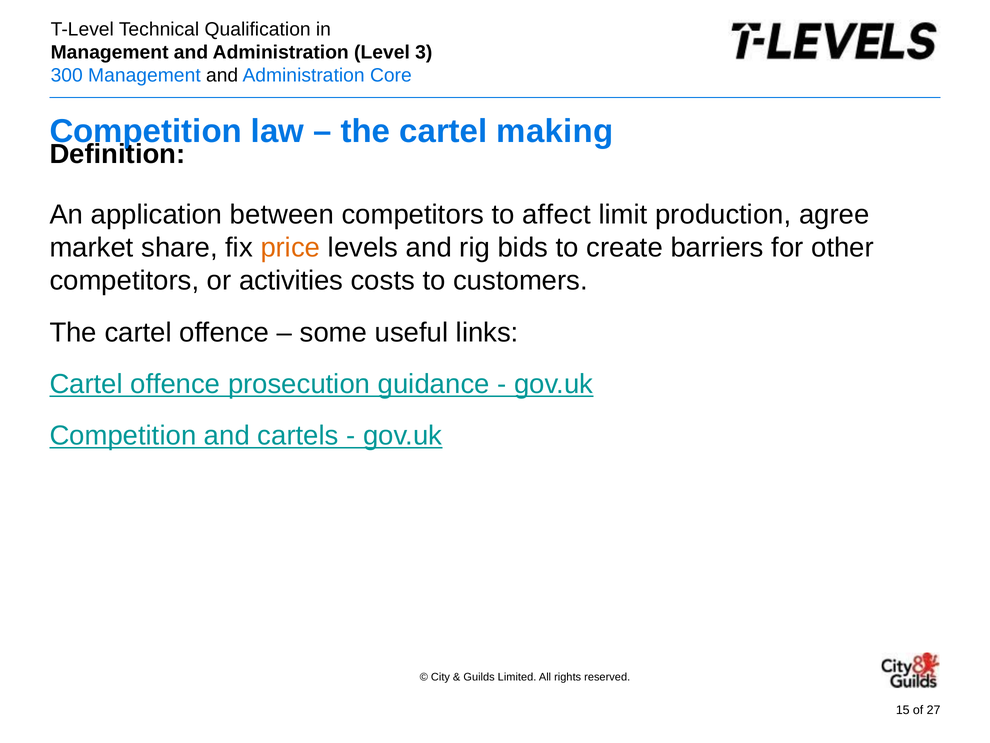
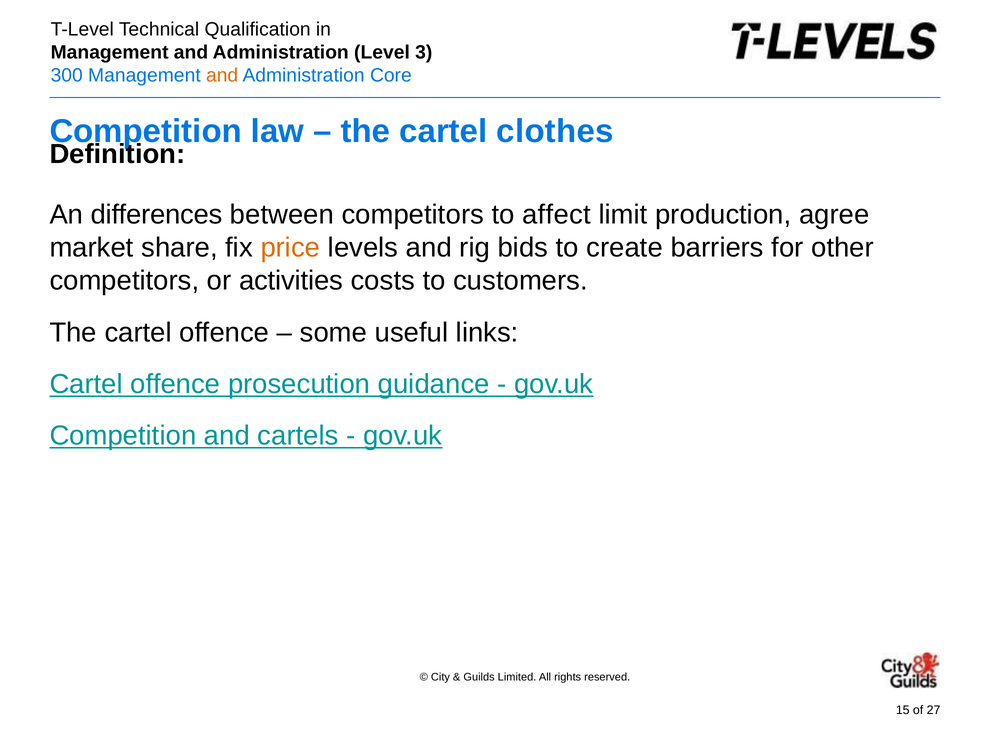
and at (222, 76) colour: black -> orange
making: making -> clothes
application: application -> differences
